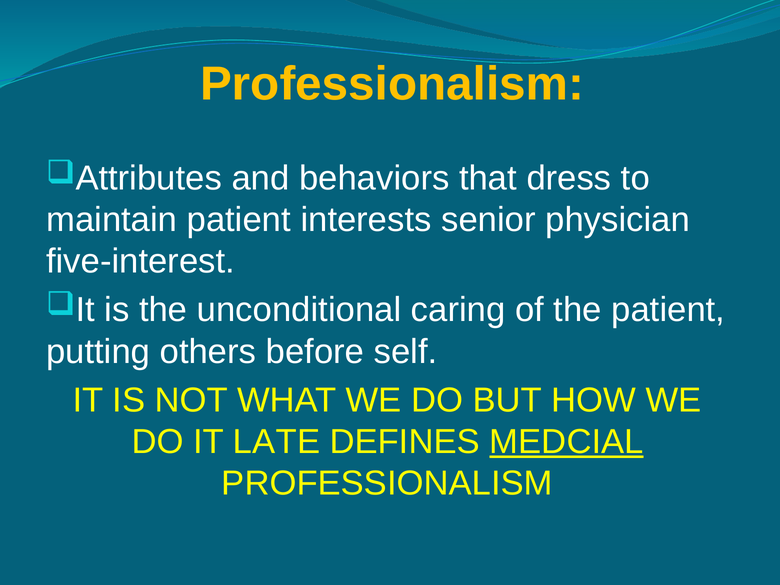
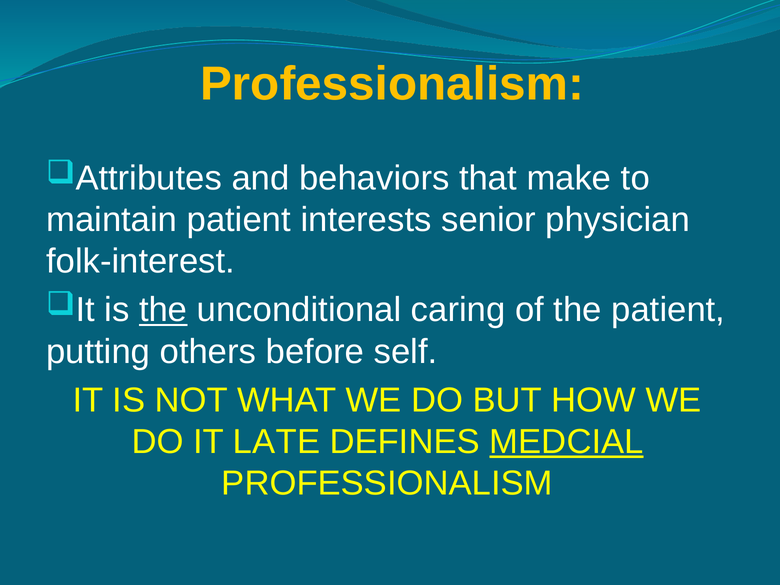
dress: dress -> make
five-interest: five-interest -> folk-interest
the at (163, 310) underline: none -> present
